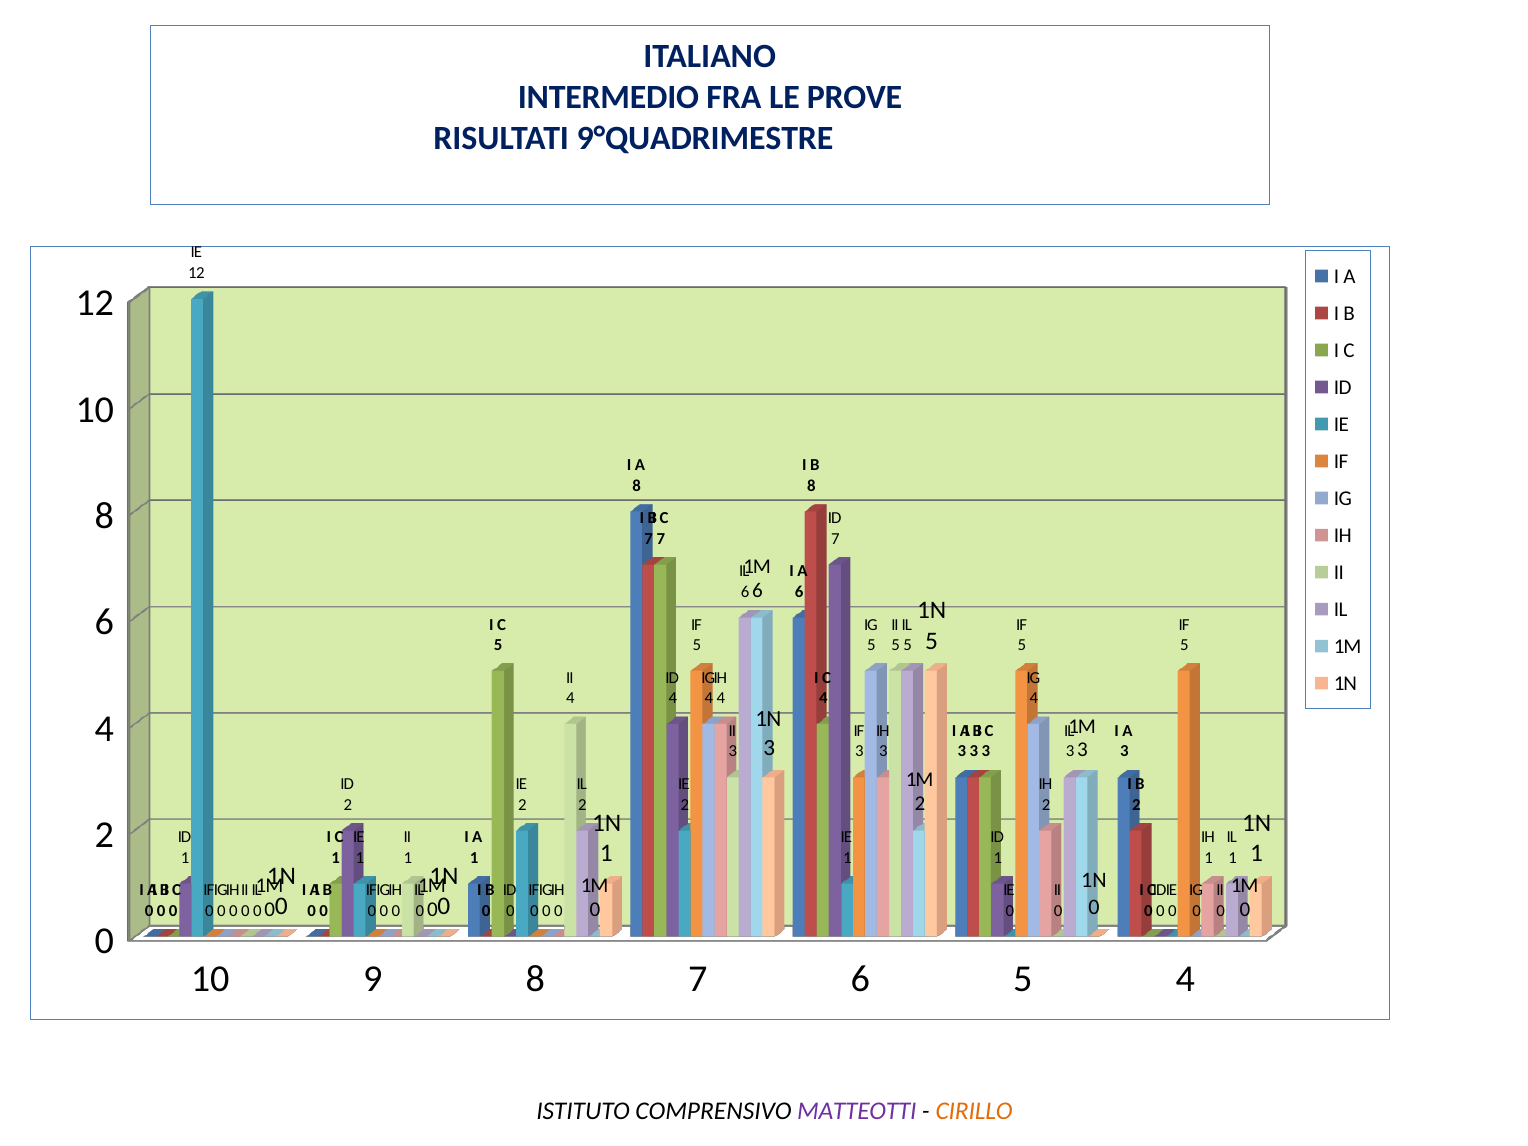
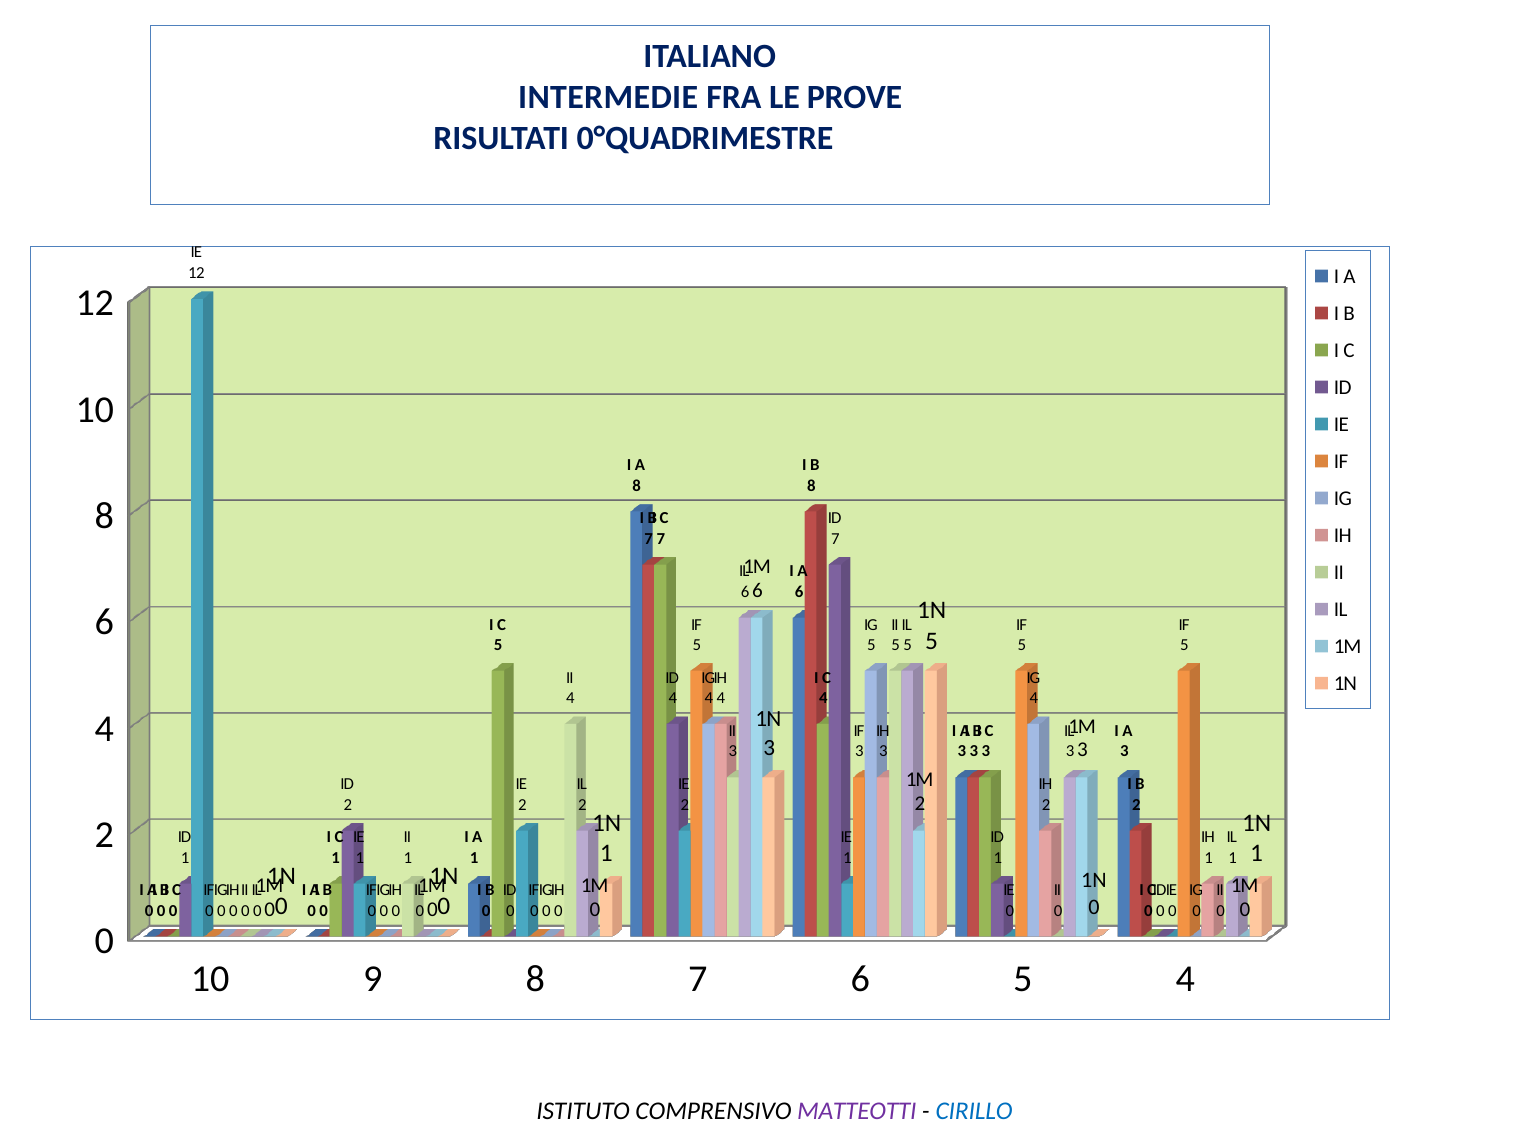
INTERMEDIO: INTERMEDIO -> INTERMEDIE
9°QUADRIMESTRE: 9°QUADRIMESTRE -> 0°QUADRIMESTRE
CIRILLO colour: orange -> blue
